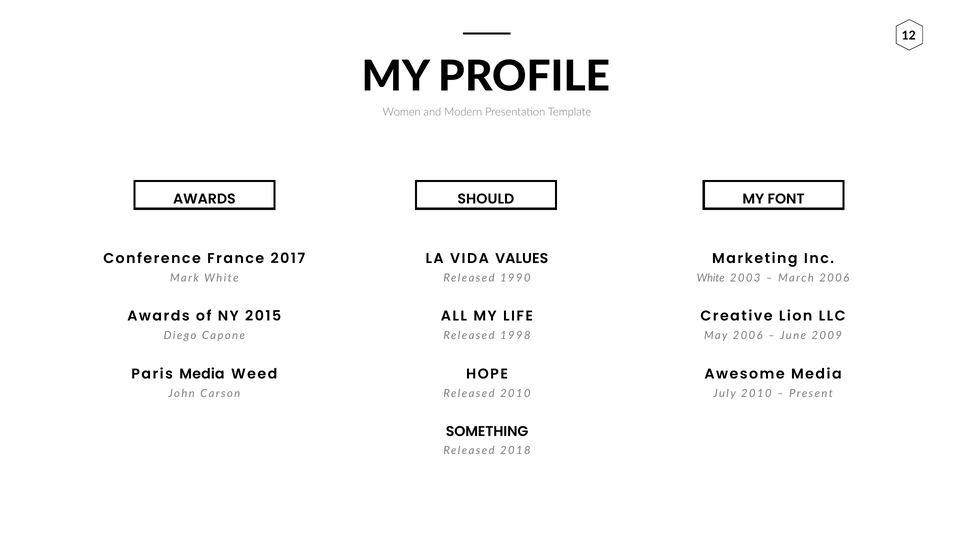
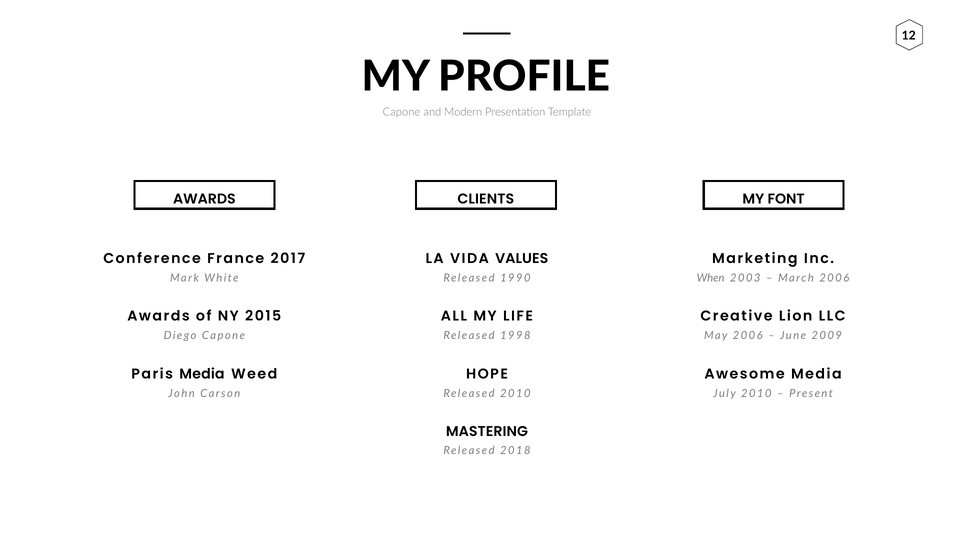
Women at (402, 112): Women -> Capone
SHOULD: SHOULD -> CLIENTS
White at (711, 278): White -> When
SOMETHING: SOMETHING -> MASTERING
